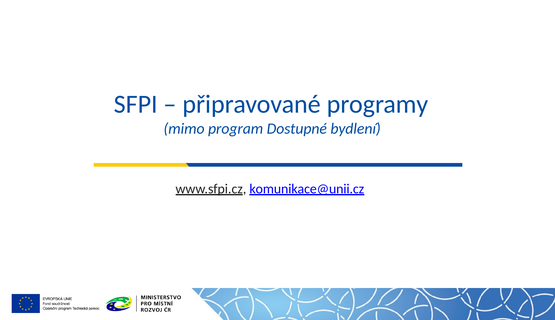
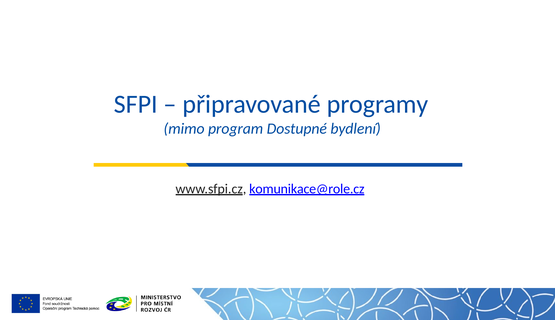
komunikace@unii.cz: komunikace@unii.cz -> komunikace@role.cz
